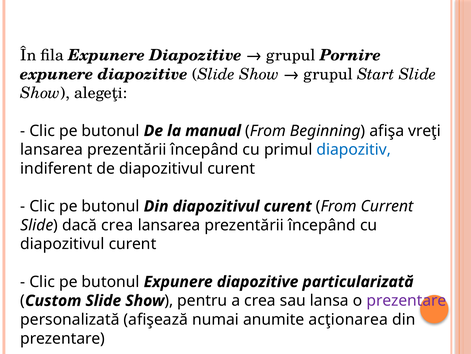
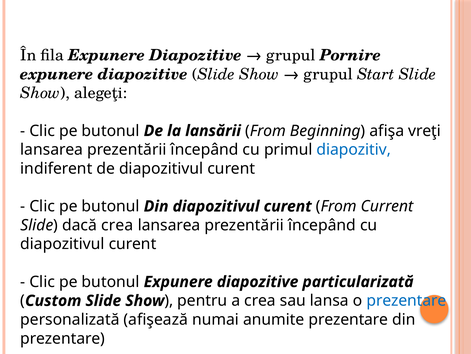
manual: manual -> lansării
prezentare at (406, 300) colour: purple -> blue
anumite acţionarea: acţionarea -> prezentare
